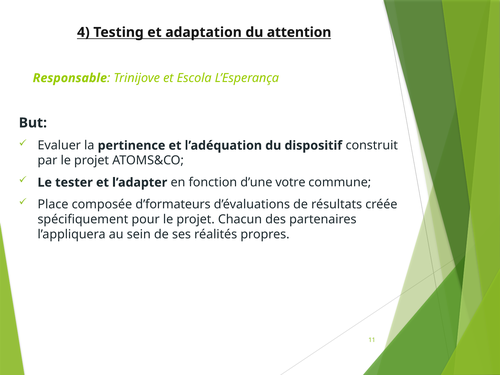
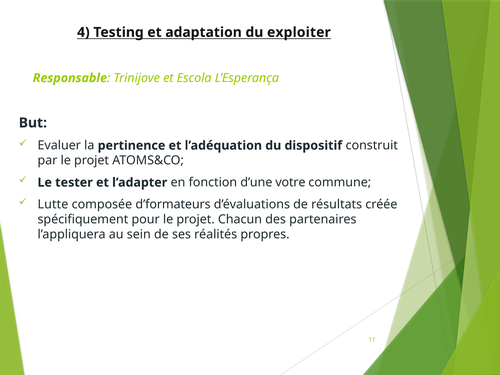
attention: attention -> exploiter
Place: Place -> Lutte
